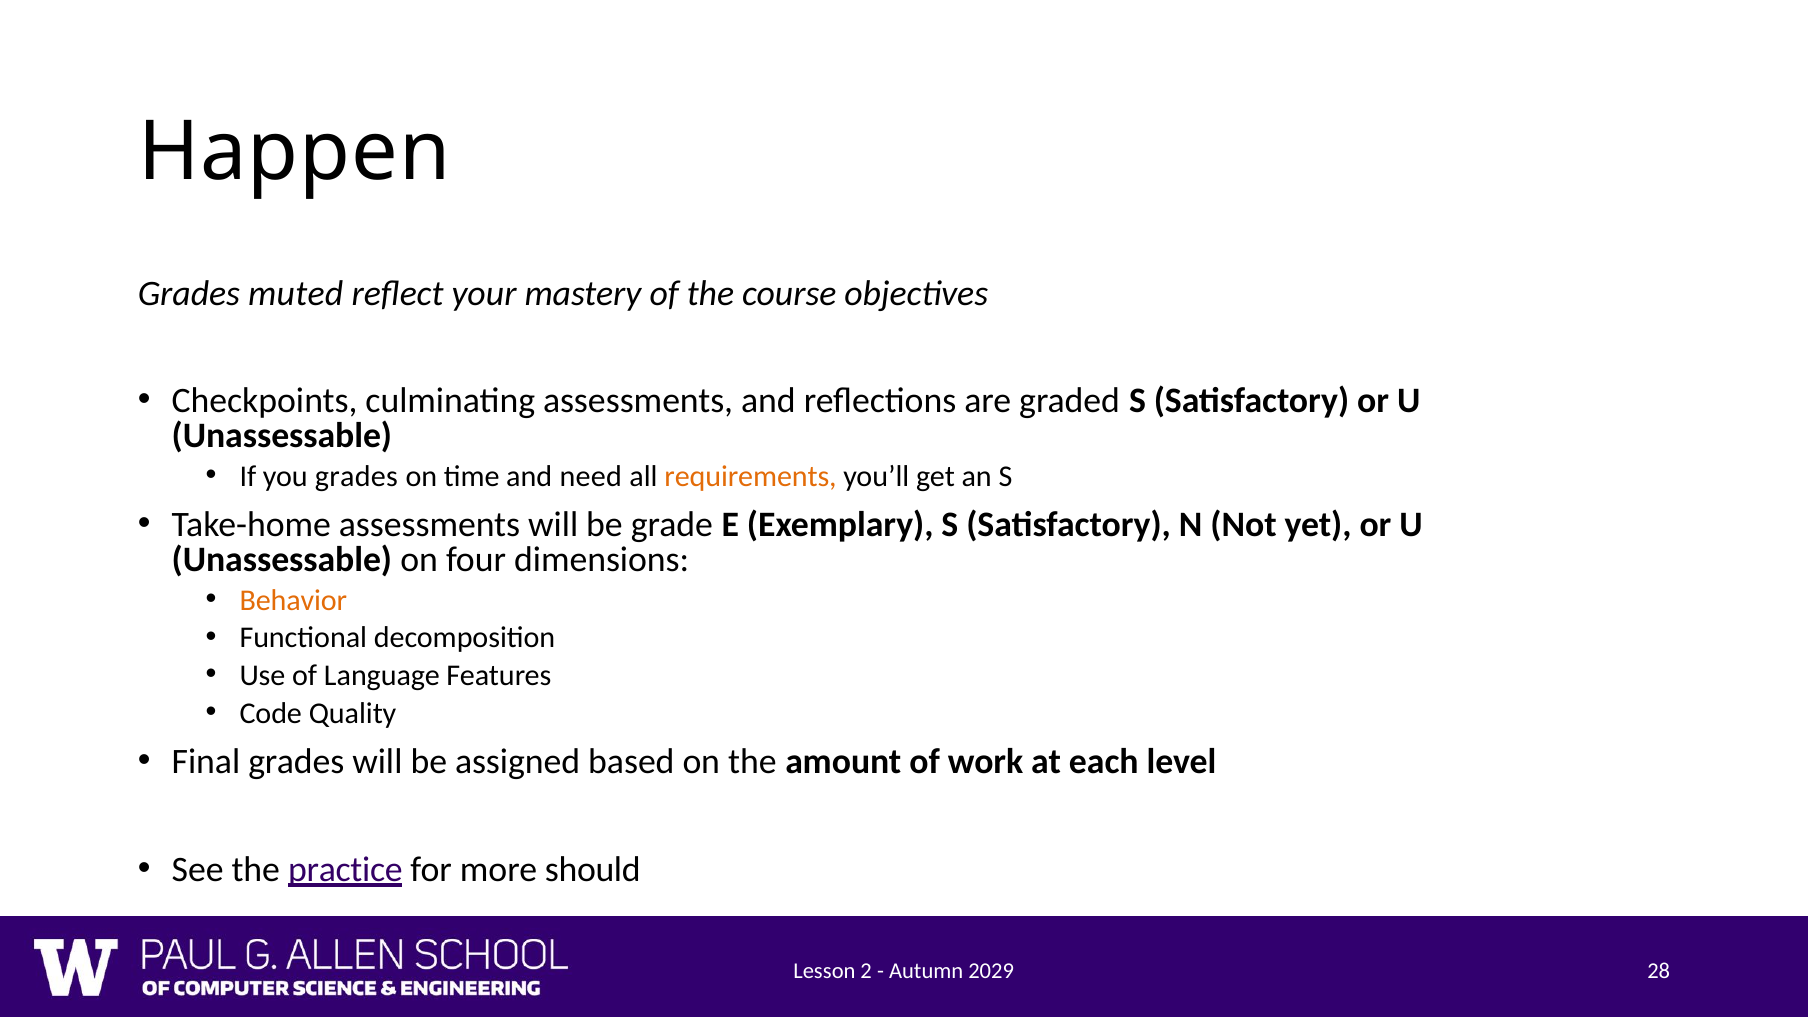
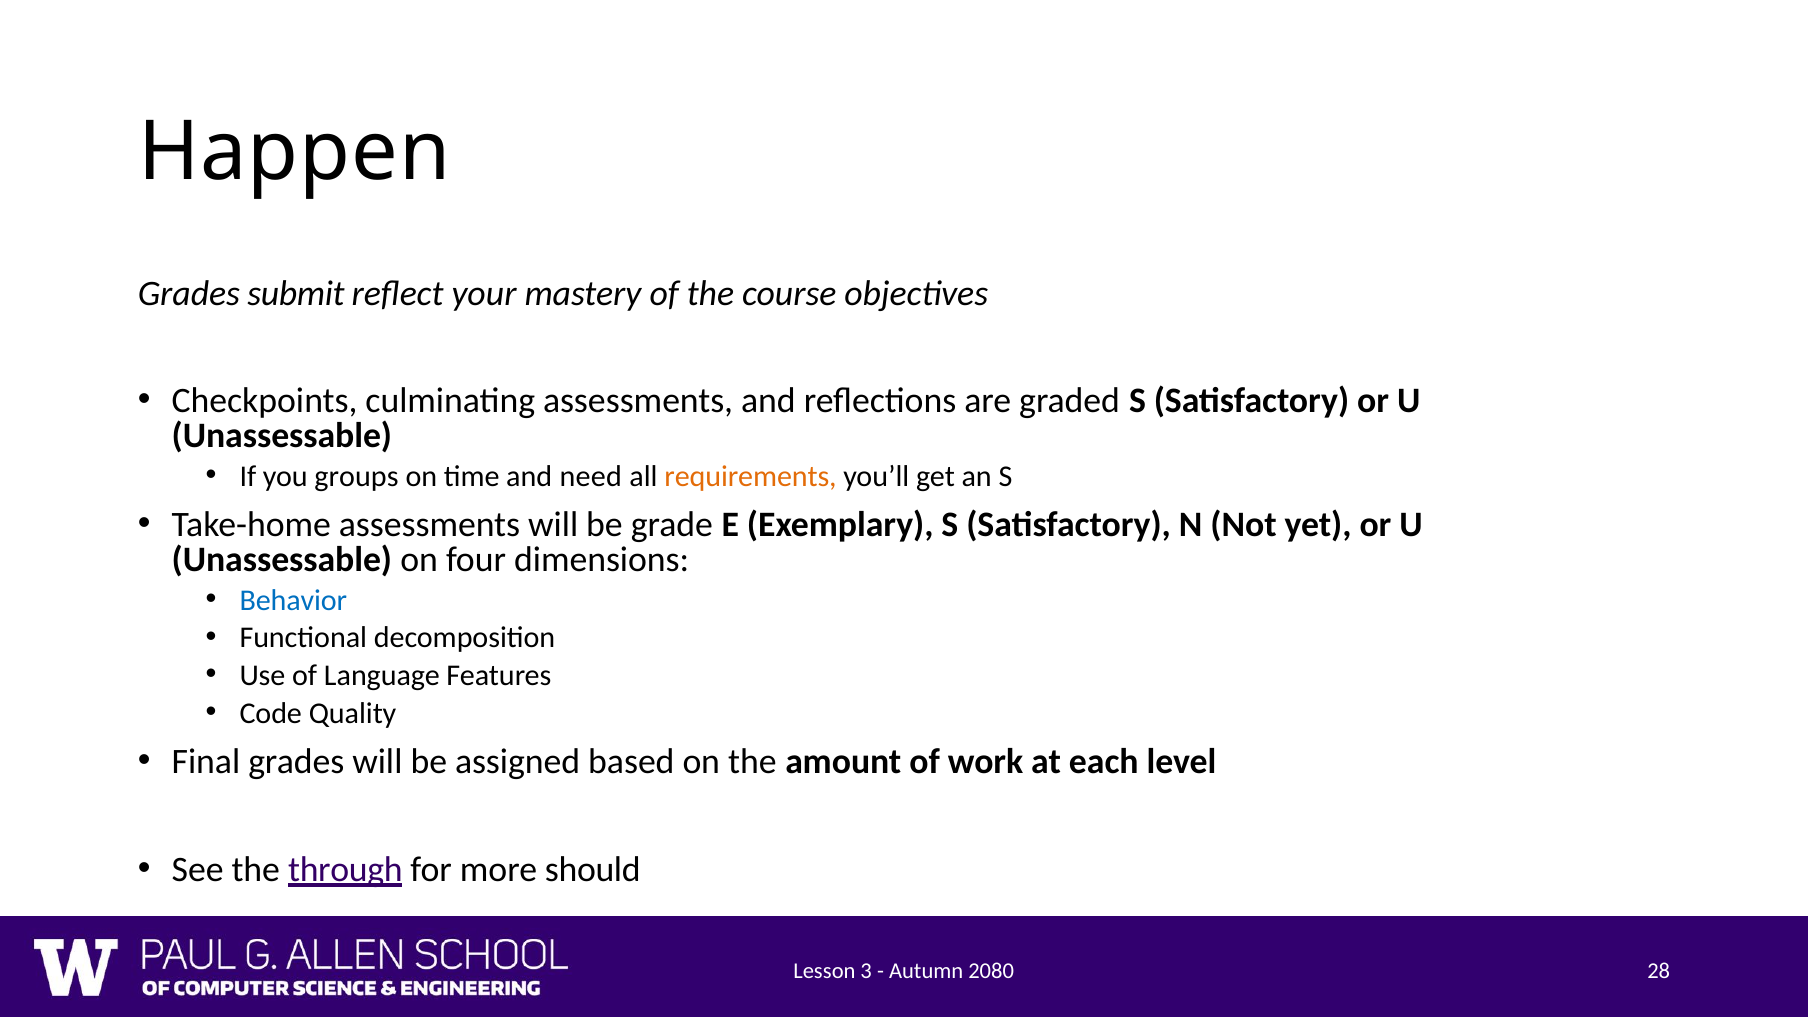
muted: muted -> submit
you grades: grades -> groups
Behavior colour: orange -> blue
practice: practice -> through
2: 2 -> 3
2029: 2029 -> 2080
